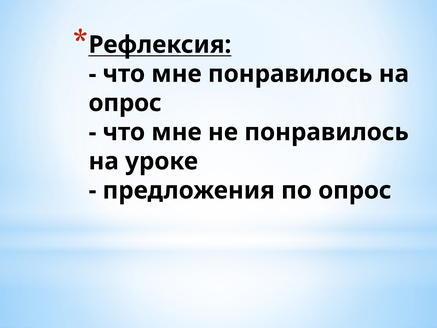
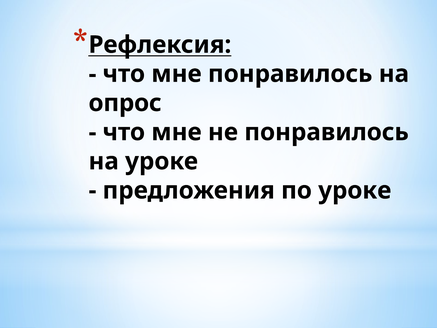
по опрос: опрос -> уроке
